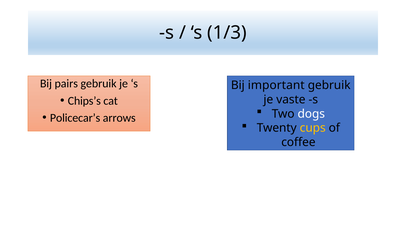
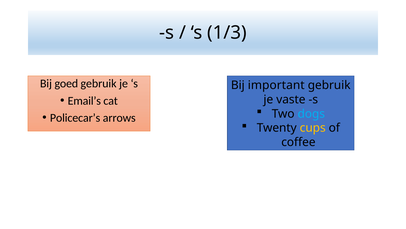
pairs: pairs -> goed
Chips’s: Chips’s -> Email’s
dogs colour: white -> light blue
